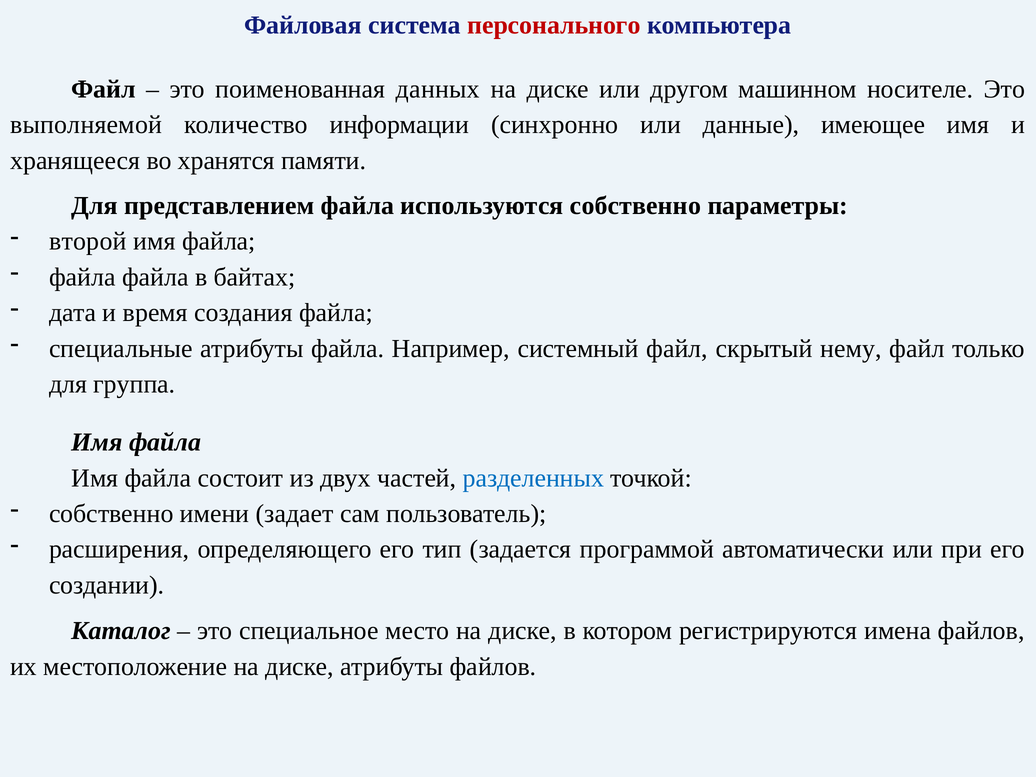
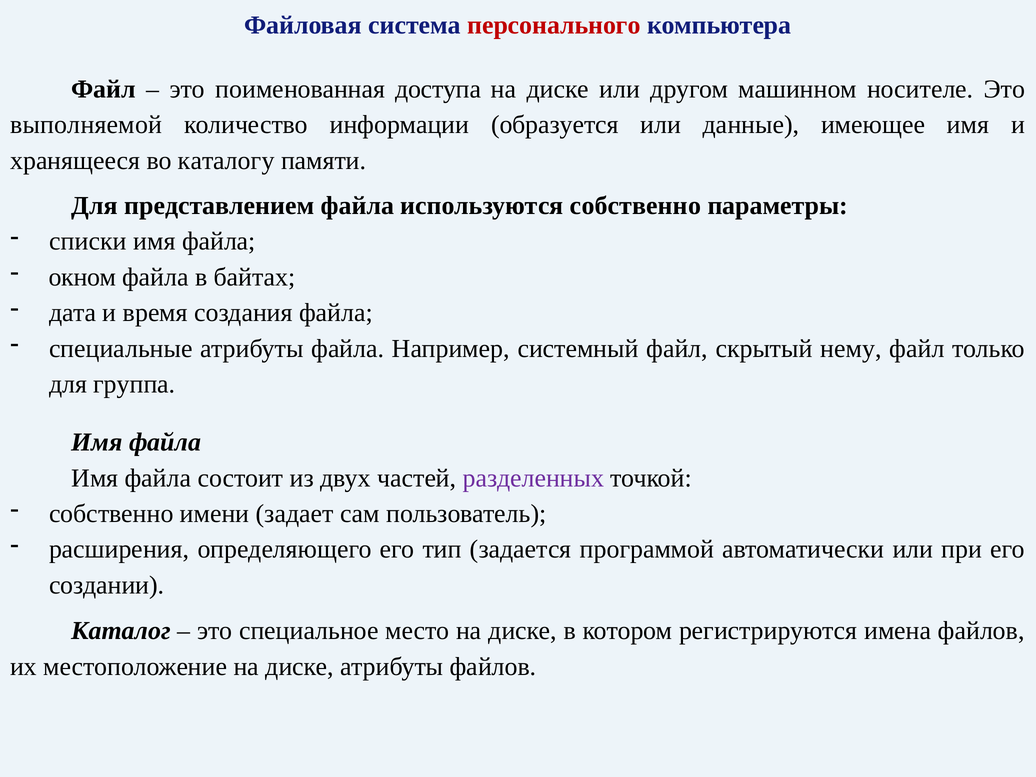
данных: данных -> доступа
синхронно: синхронно -> образуется
хранятся: хранятся -> каталогу
второй: второй -> списки
файла at (82, 277): файла -> окном
разделенных colour: blue -> purple
